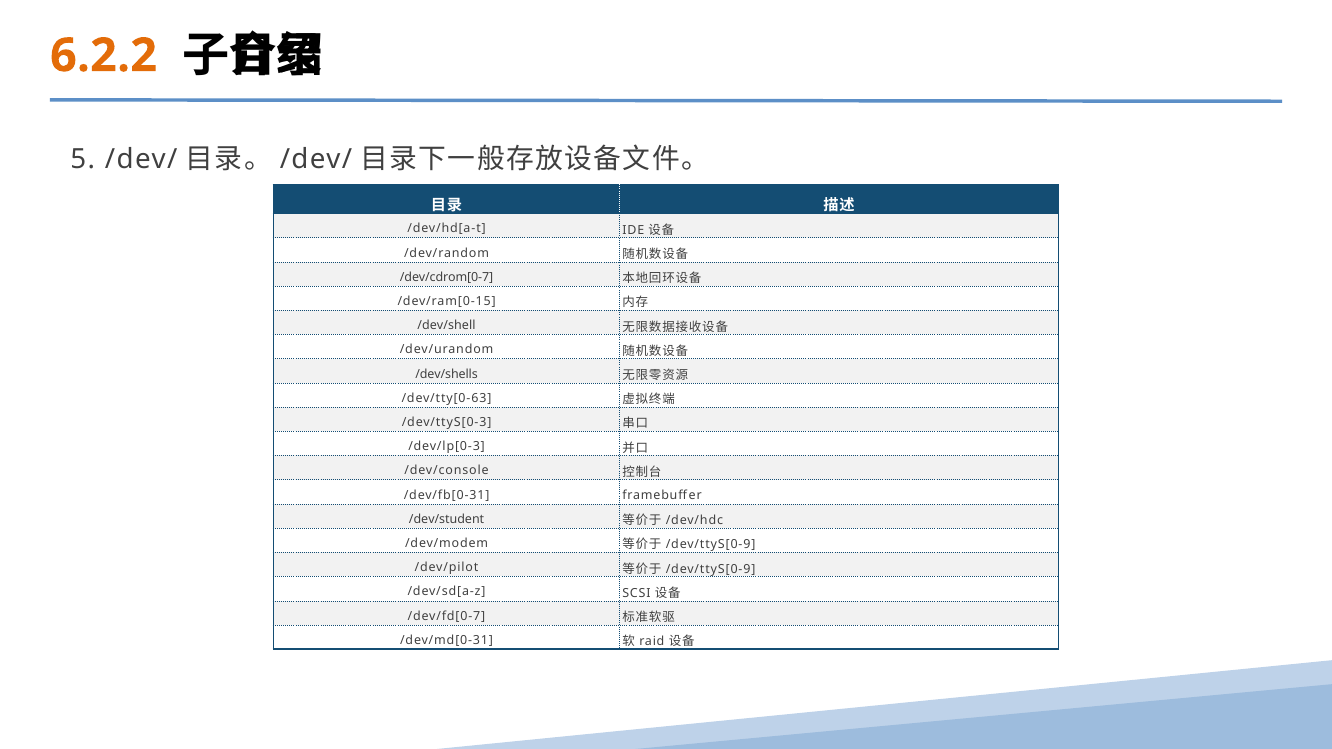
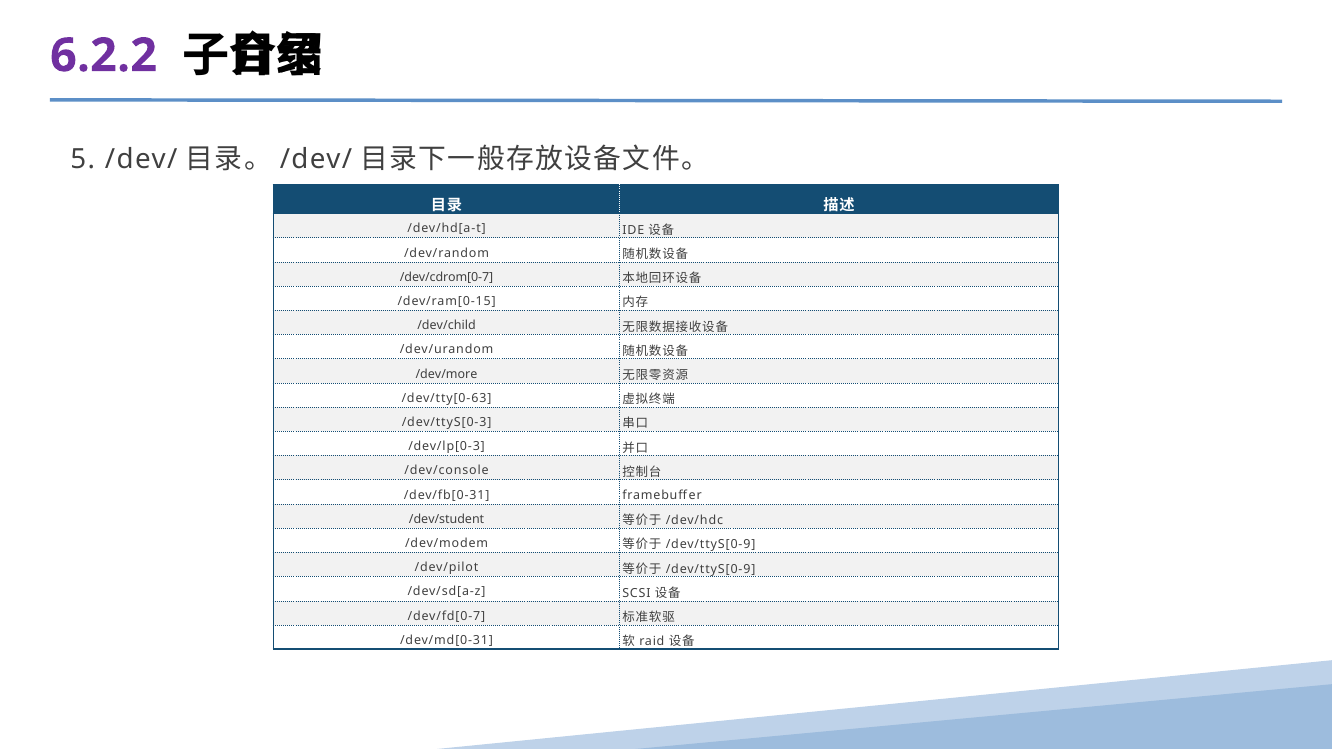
6.2.2 colour: orange -> purple
/dev/shell: /dev/shell -> /dev/child
/dev/shells: /dev/shells -> /dev/more
